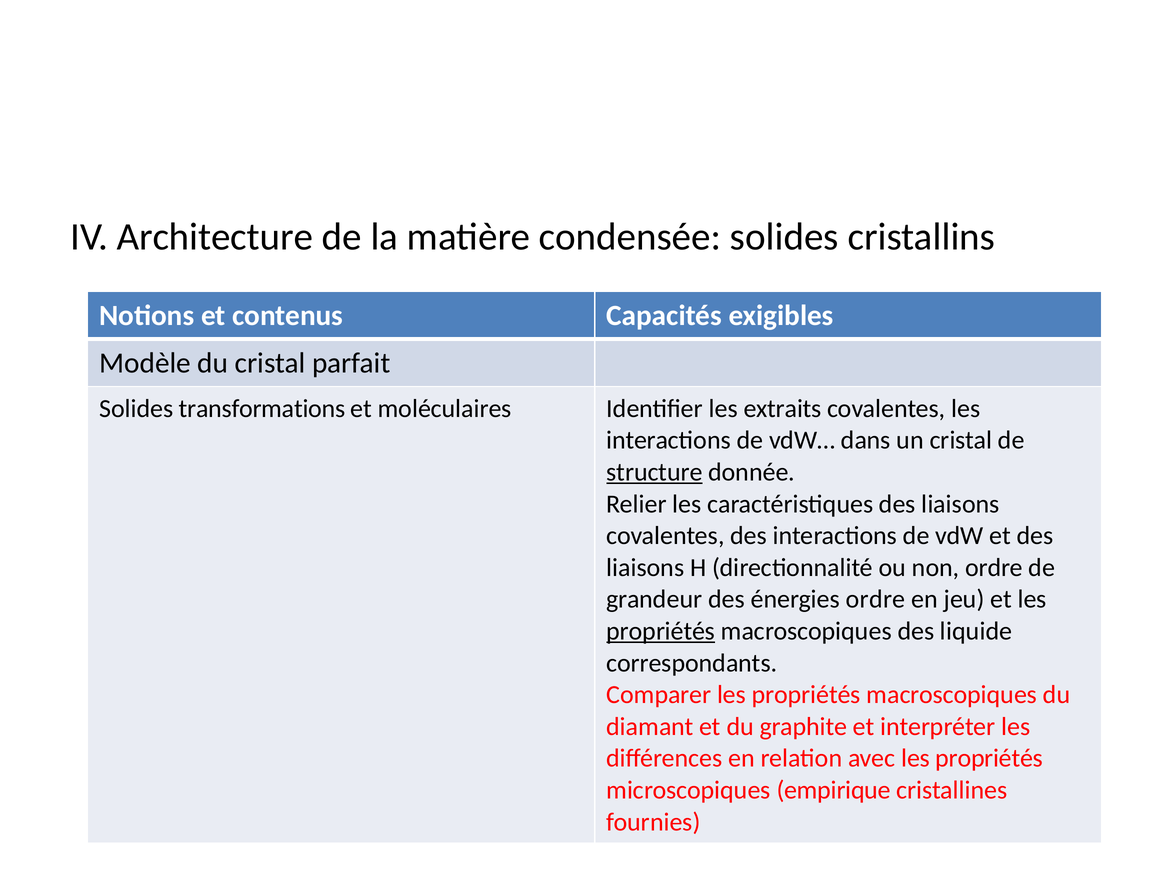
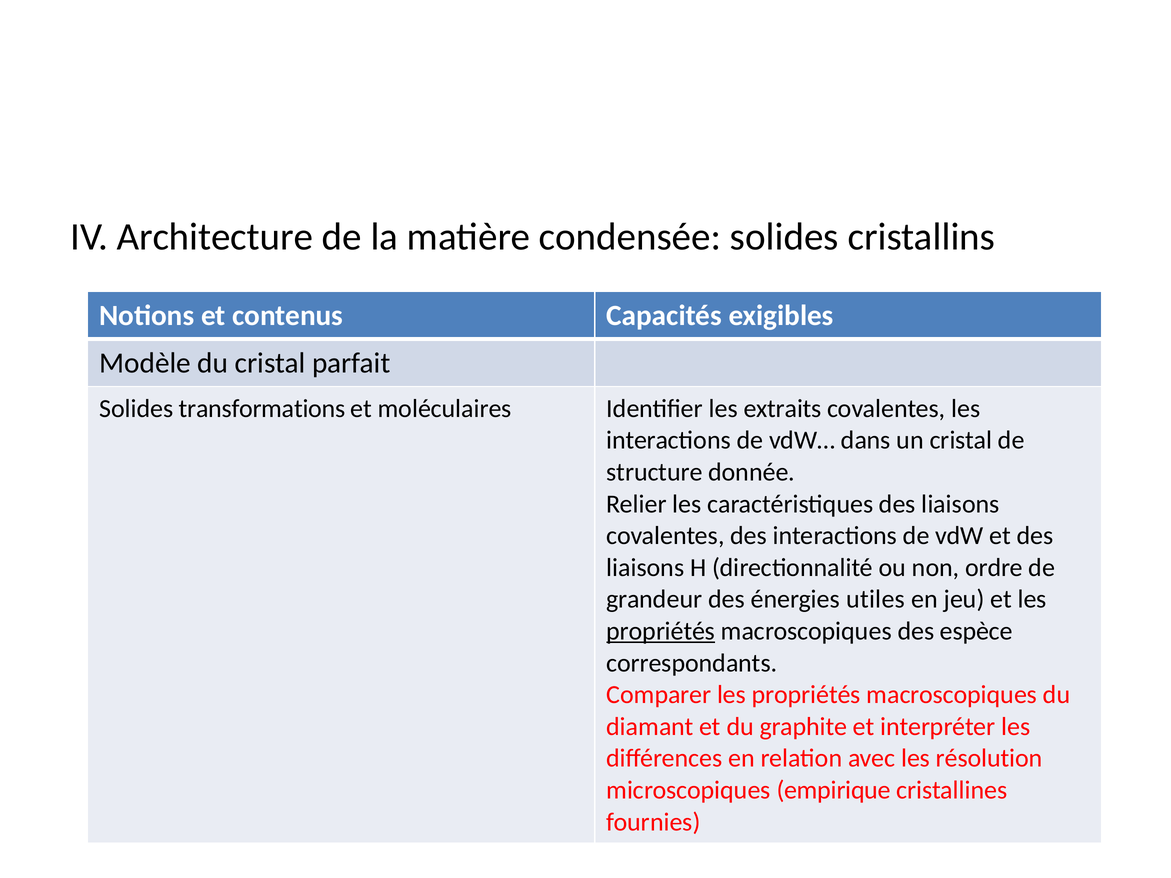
structure underline: present -> none
énergies ordre: ordre -> utiles
liquide: liquide -> espèce
avec les propriétés: propriétés -> résolution
